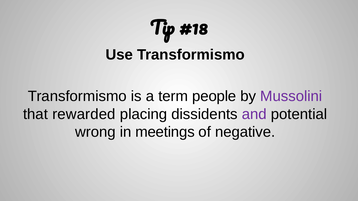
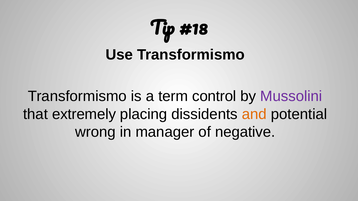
people: people -> control
rewarded: rewarded -> extremely
and colour: purple -> orange
meetings: meetings -> manager
